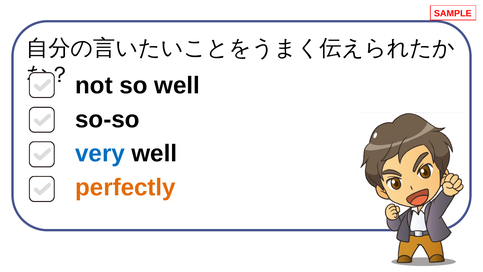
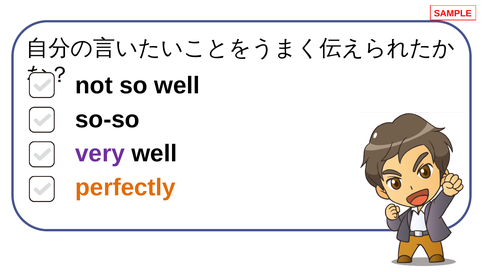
very colour: blue -> purple
